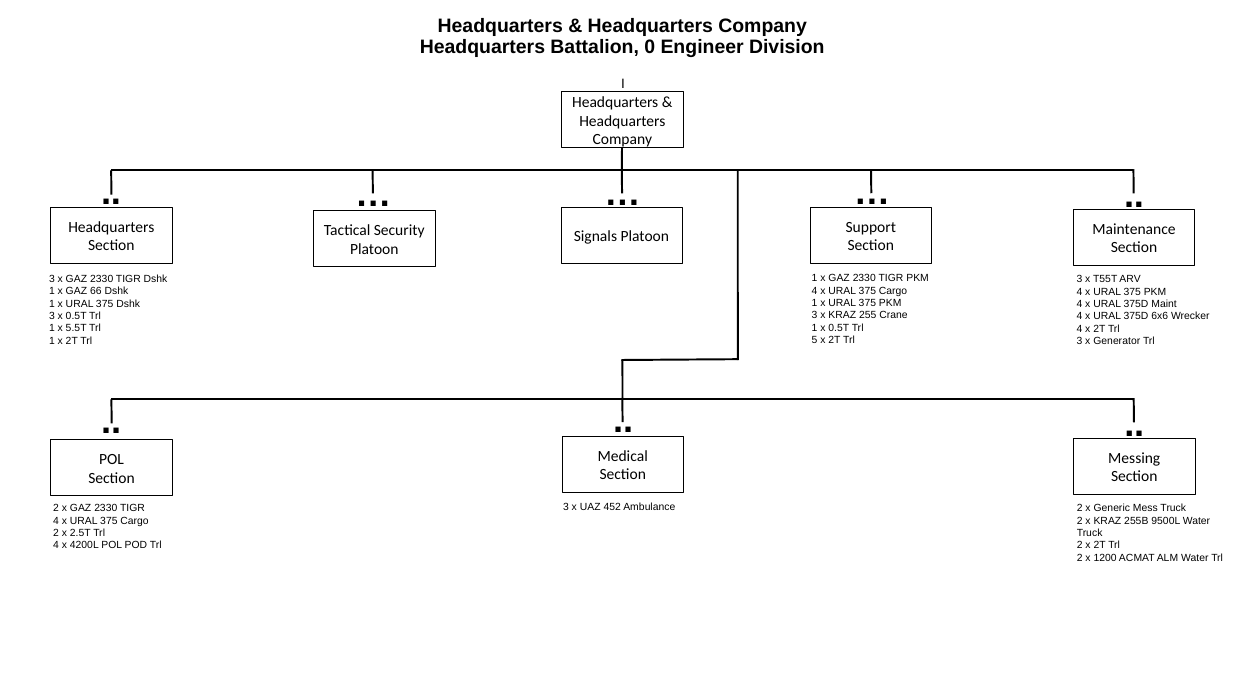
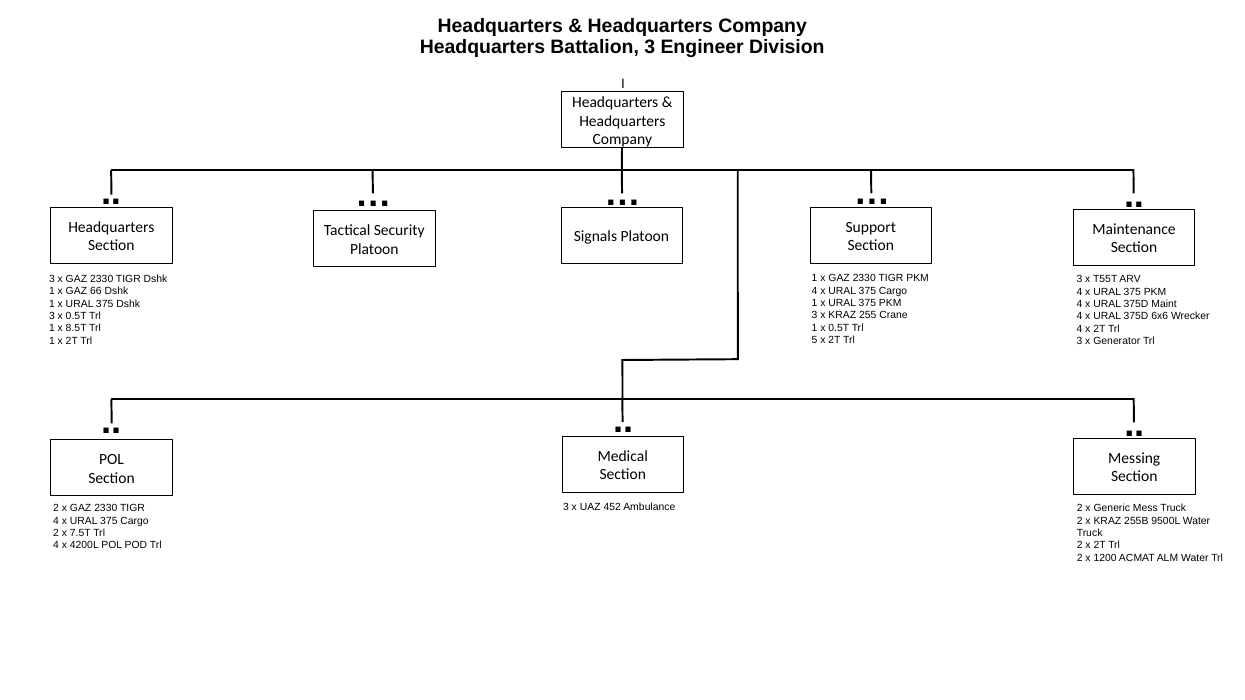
Battalion 0: 0 -> 3
5.5T: 5.5T -> 8.5T
2.5T: 2.5T -> 7.5T
